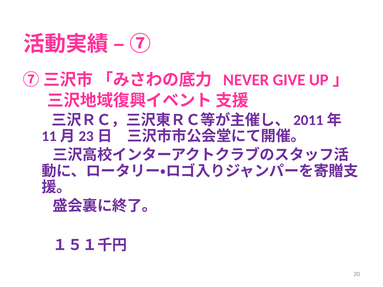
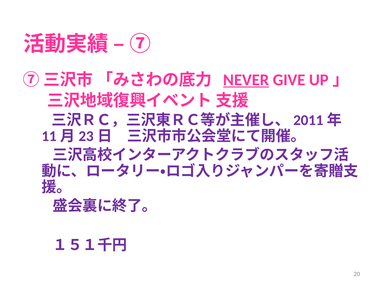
NEVER underline: none -> present
